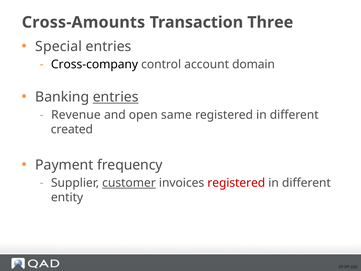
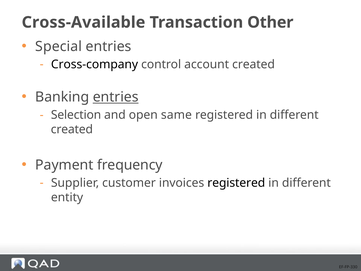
Cross-Amounts: Cross-Amounts -> Cross-Available
Three: Three -> Other
account domain: domain -> created
Revenue: Revenue -> Selection
customer underline: present -> none
registered at (236, 183) colour: red -> black
